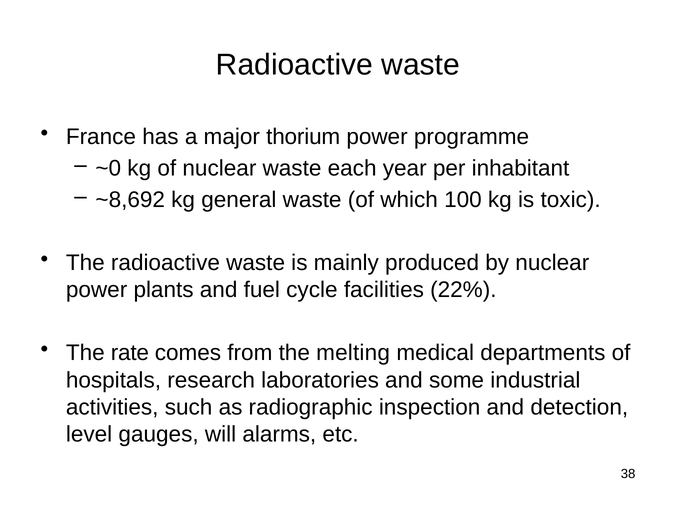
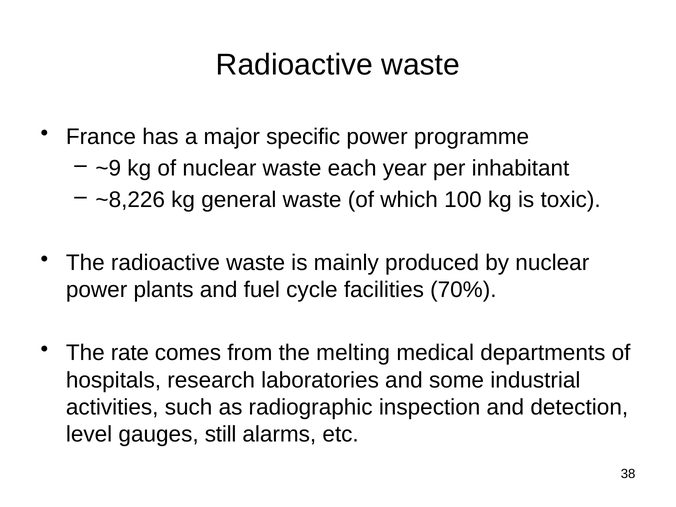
thorium: thorium -> specific
~0: ~0 -> ~9
~8,692: ~8,692 -> ~8,226
22%: 22% -> 70%
will: will -> still
